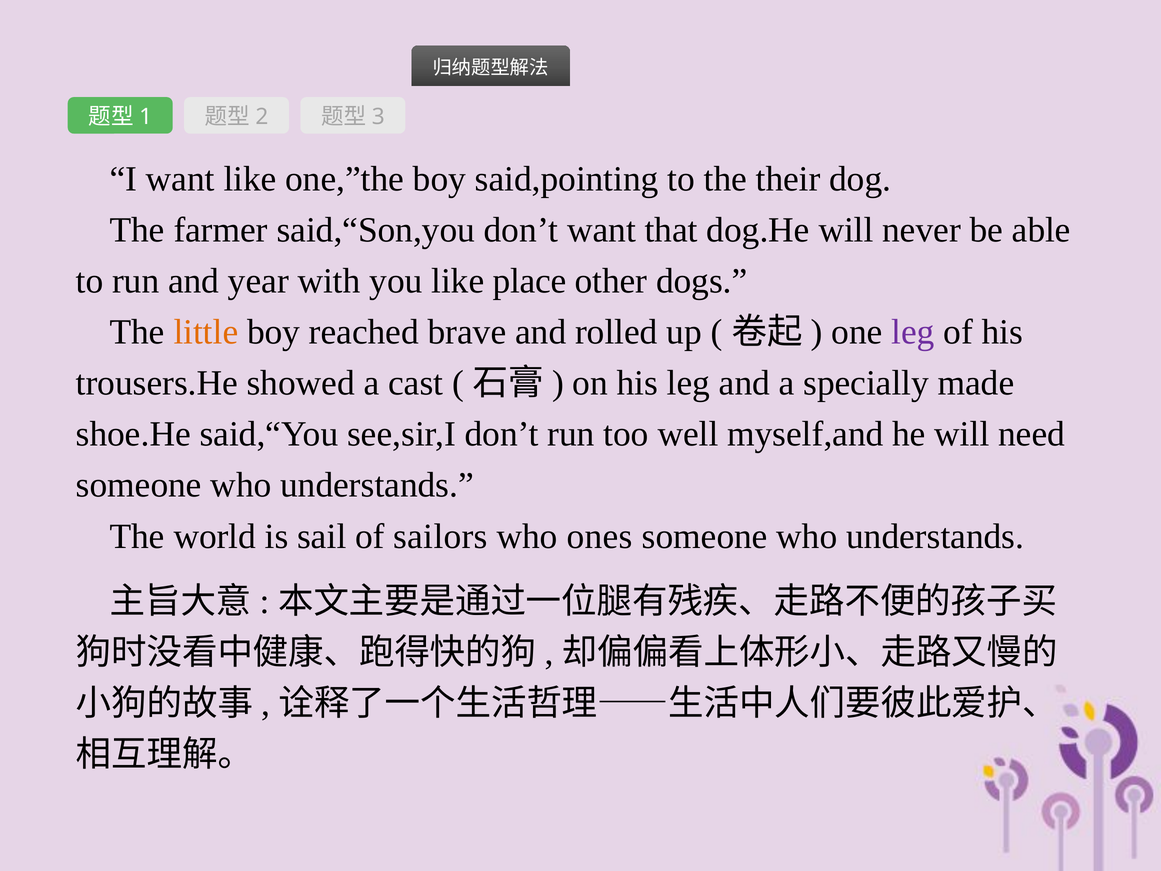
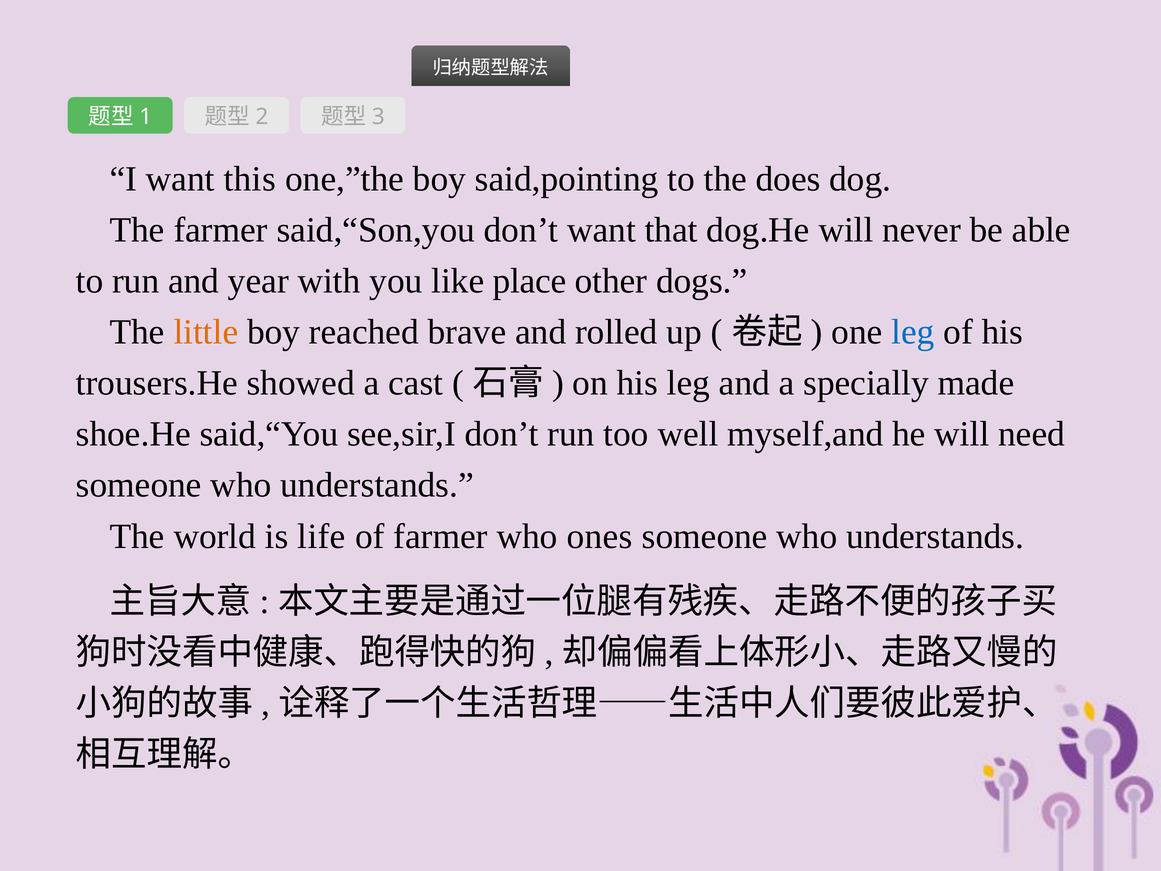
want like: like -> this
their: their -> does
leg at (913, 332) colour: purple -> blue
sail: sail -> life
of sailors: sailors -> farmer
